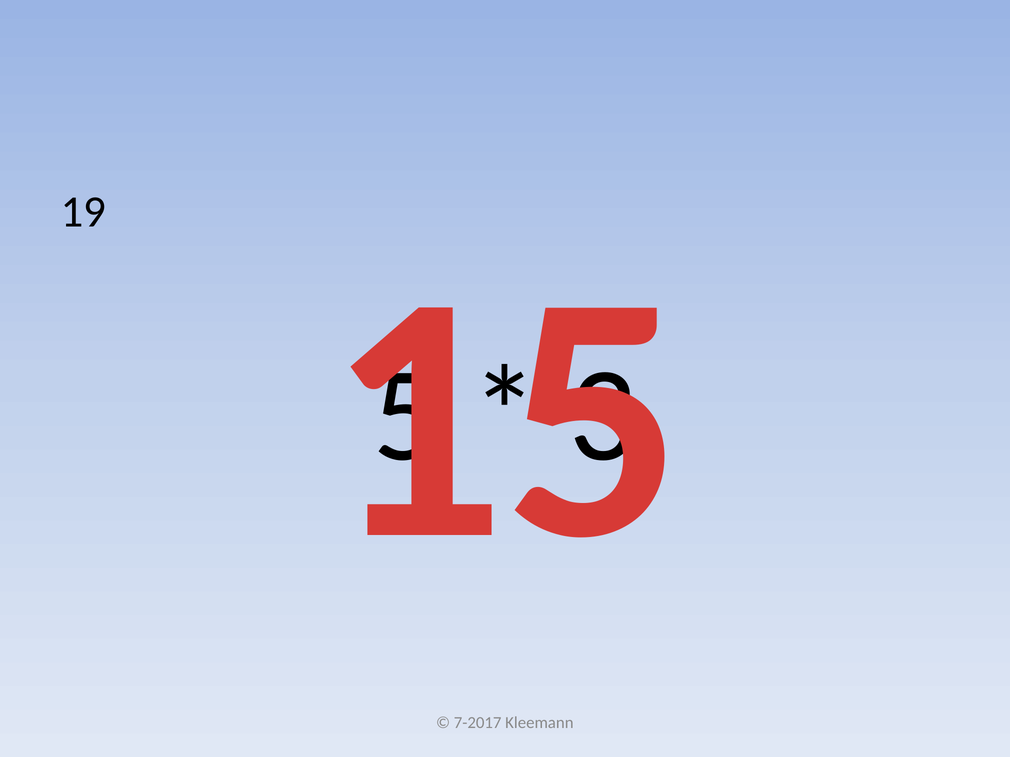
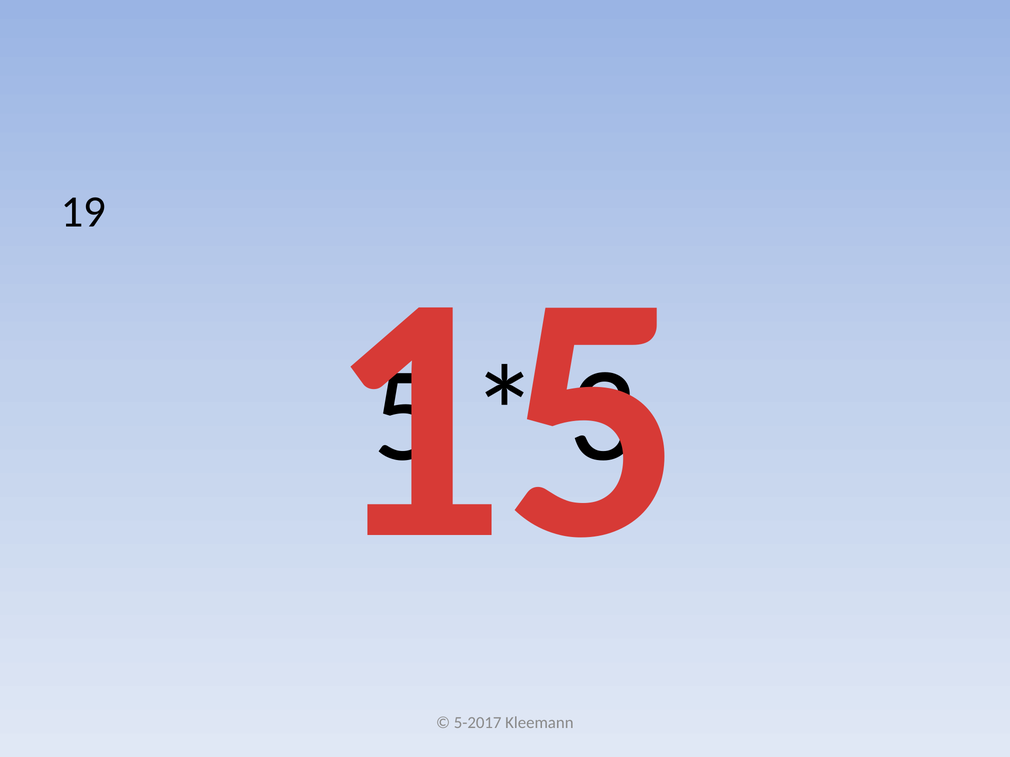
7-2017: 7-2017 -> 5-2017
